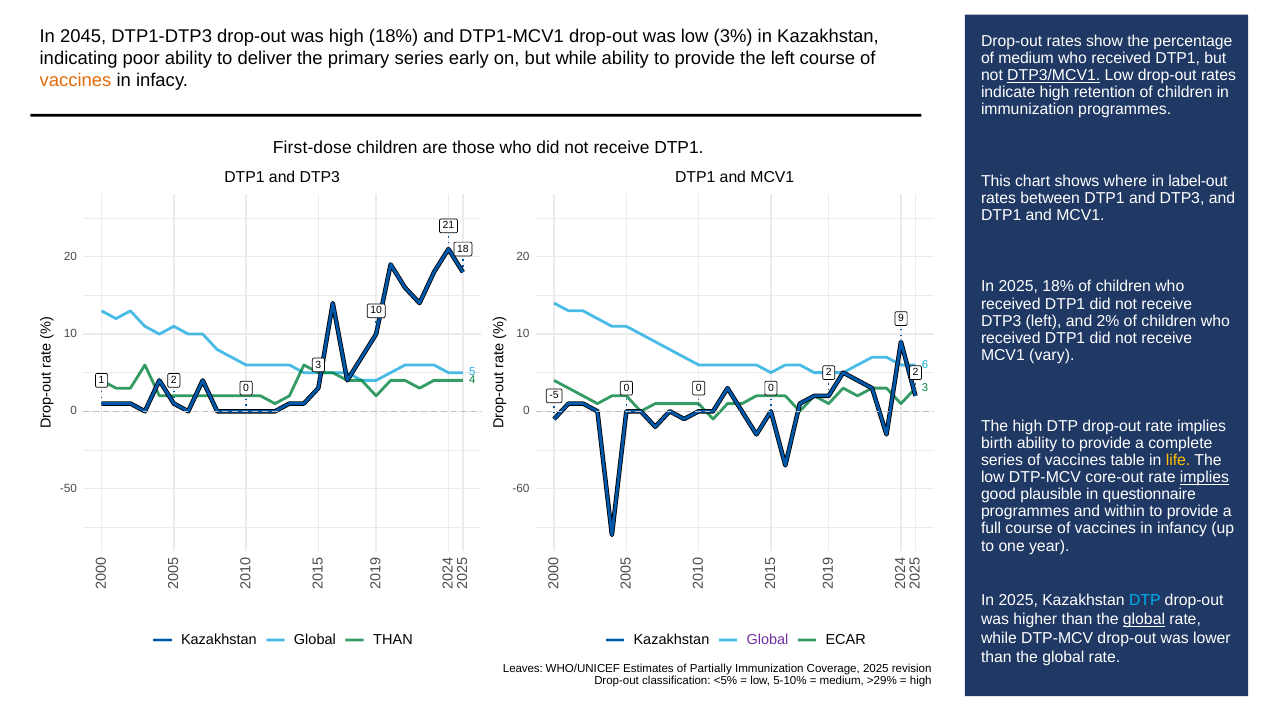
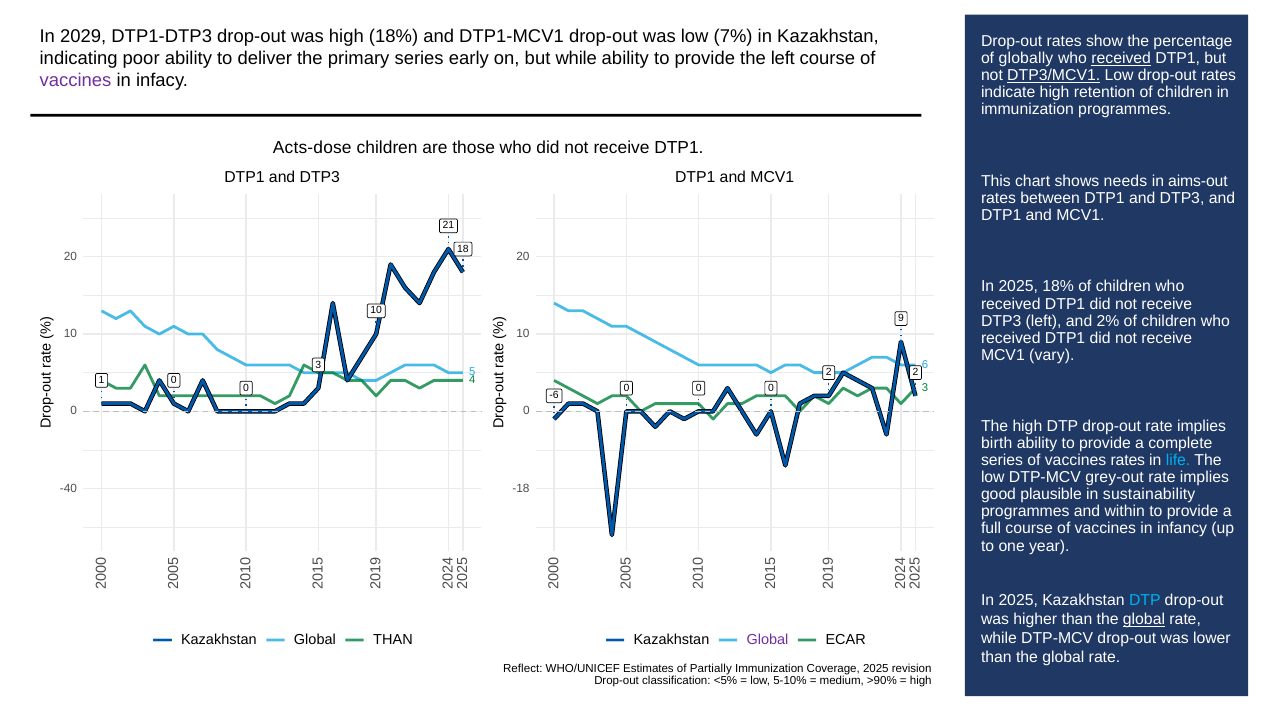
2045: 2045 -> 2029
3%: 3% -> 7%
of medium: medium -> globally
received at (1121, 59) underline: none -> present
vaccines at (76, 80) colour: orange -> purple
First-dose: First-dose -> Acts-dose
where: where -> needs
label-out: label-out -> aims-out
2 at (174, 380): 2 -> 0
-5: -5 -> -6
vaccines table: table -> rates
life colour: yellow -> light blue
core-out: core-out -> grey-out
implies at (1204, 478) underline: present -> none
-50: -50 -> -40
-60: -60 -> -18
questionnaire: questionnaire -> sustainability
Leaves: Leaves -> Reflect
>29%: >29% -> >90%
